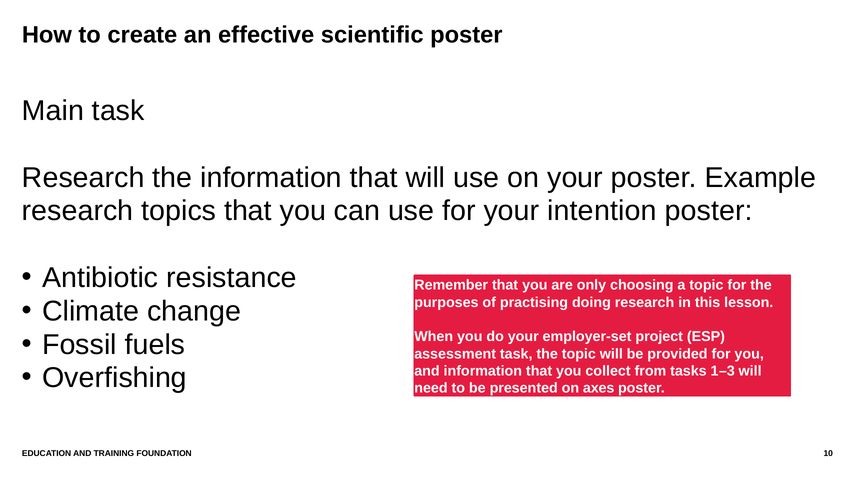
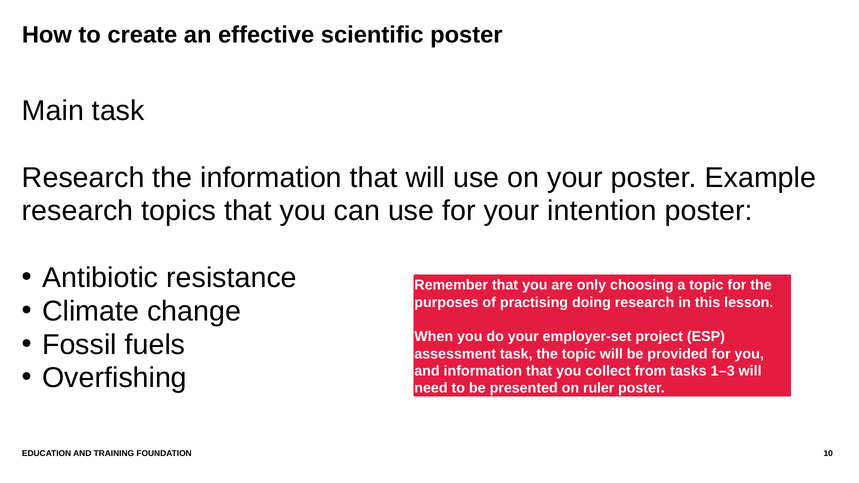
axes: axes -> ruler
